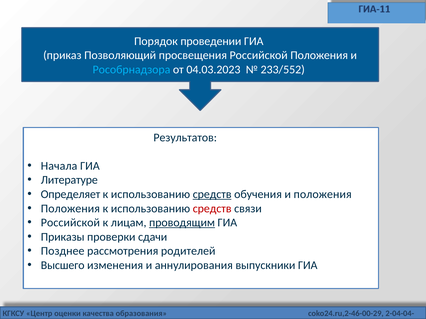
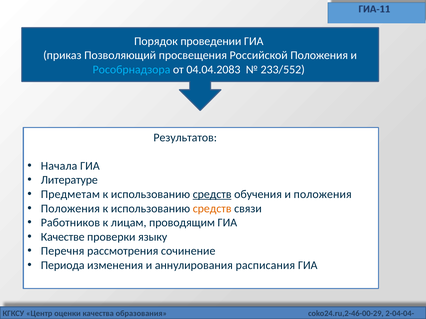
04.03.2023: 04.03.2023 -> 04.04.2083
Определяет: Определяет -> Предметам
средств at (212, 209) colour: red -> orange
Российской at (70, 223): Российской -> Работников
проводящим underline: present -> none
Приказы: Приказы -> Качестве
сдачи: сдачи -> языку
Позднее: Позднее -> Перечня
родителей: родителей -> сочинение
Высшего: Высшего -> Периода
выпускники: выпускники -> расписания
